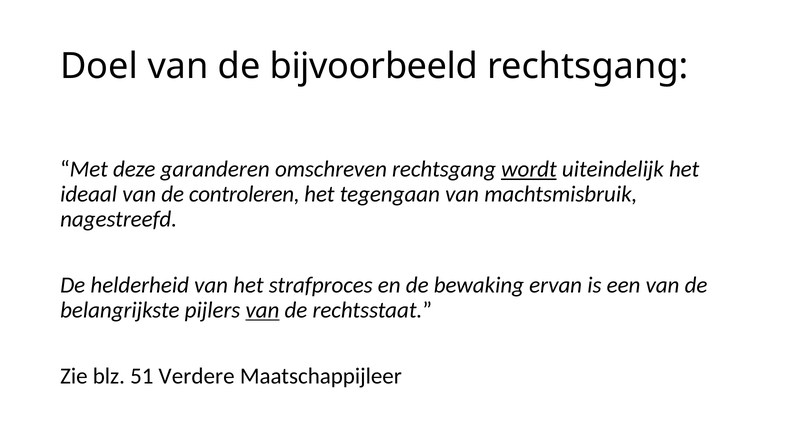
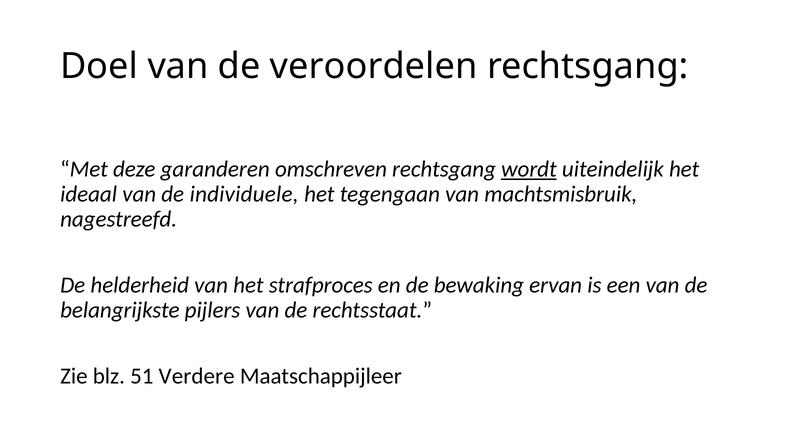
bijvoorbeeld: bijvoorbeeld -> veroordelen
controleren: controleren -> individuele
van at (262, 310) underline: present -> none
